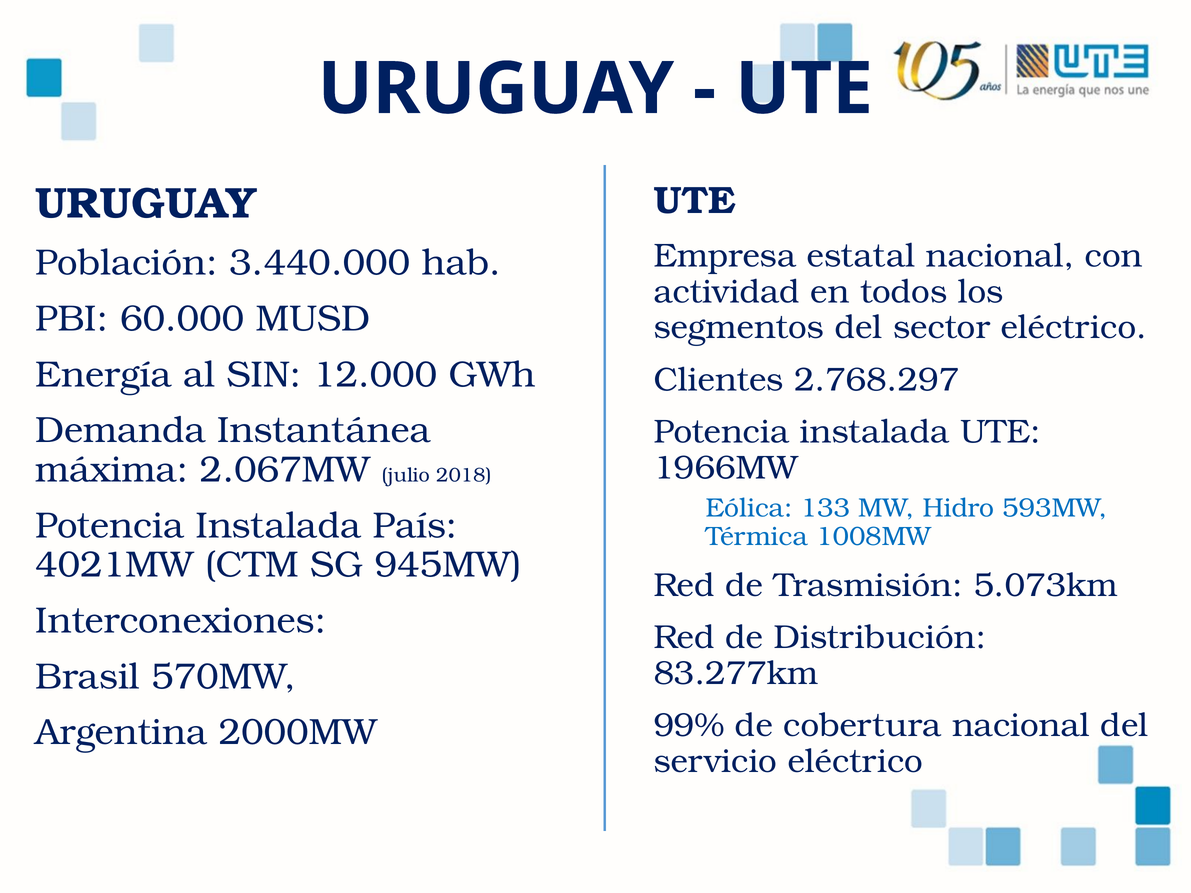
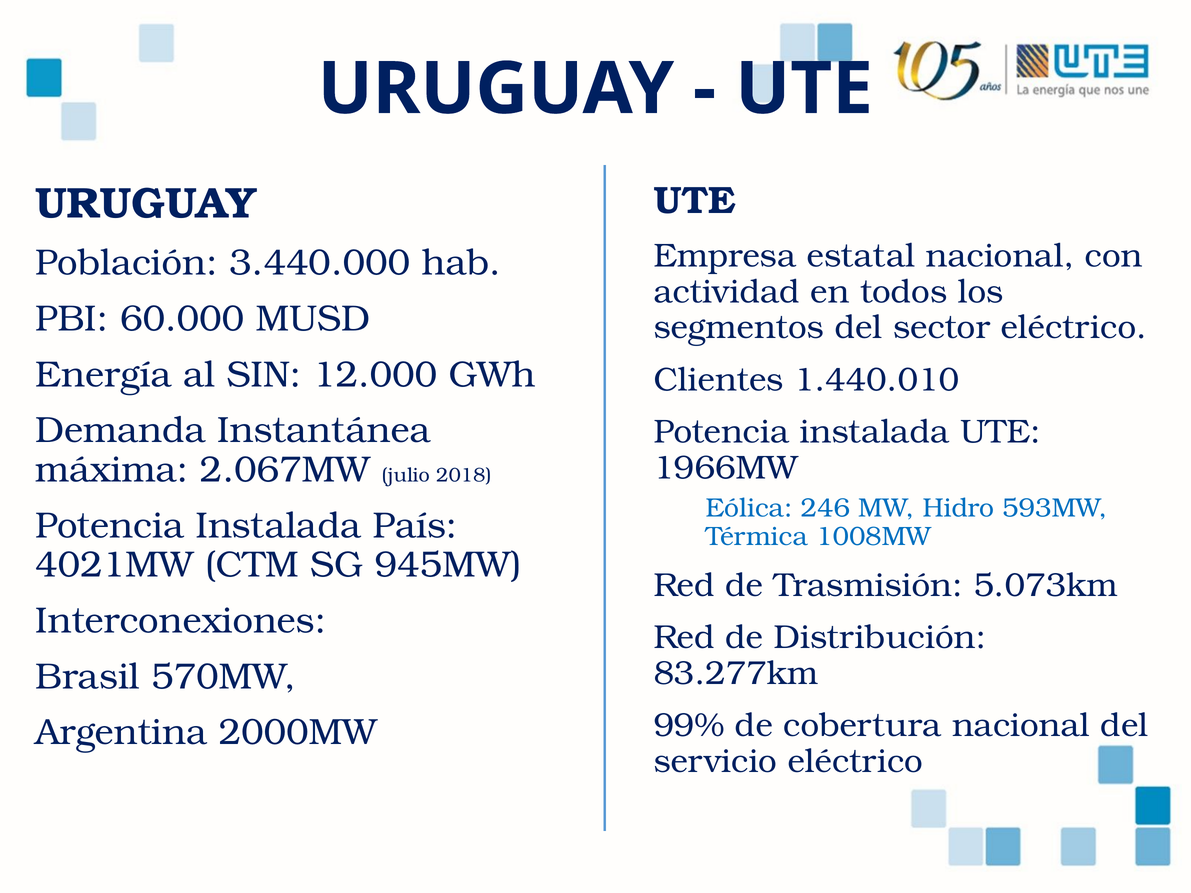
2.768.297: 2.768.297 -> 1.440.010
133: 133 -> 246
